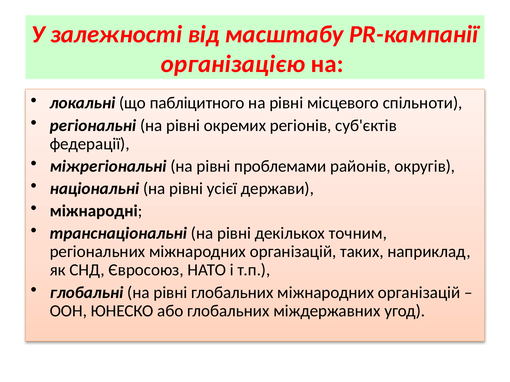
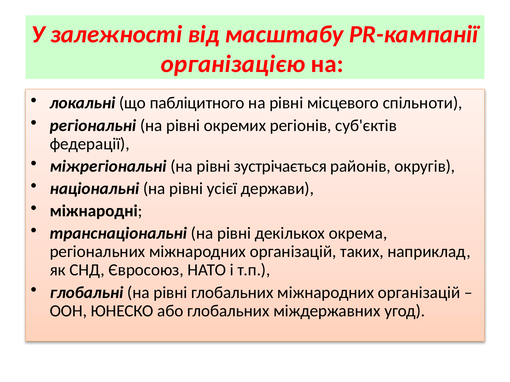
проблемами: проблемами -> зустрічається
точним: точним -> окрема
